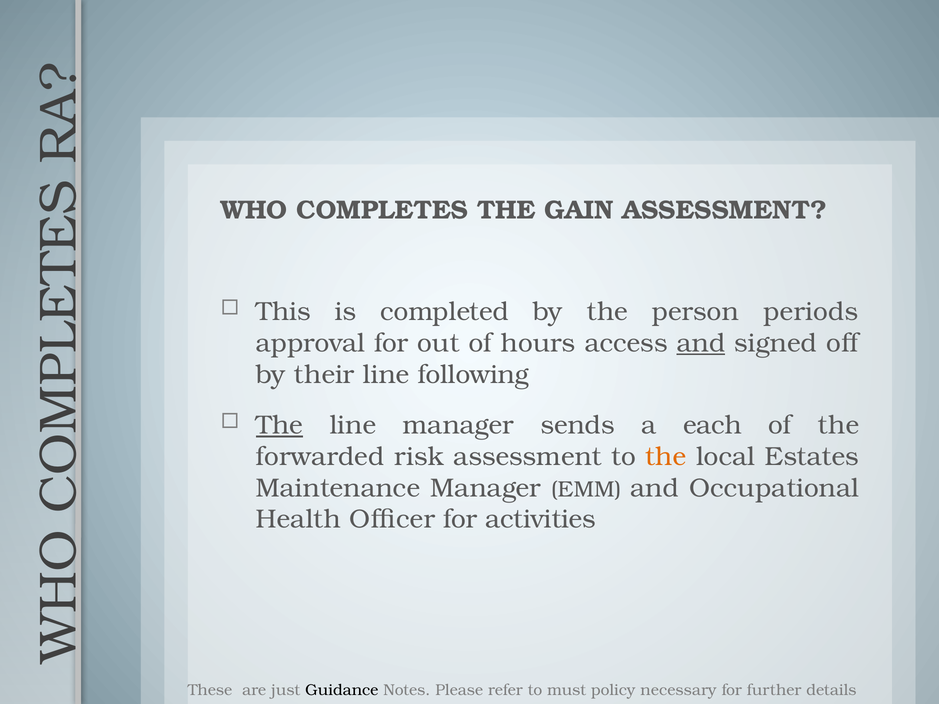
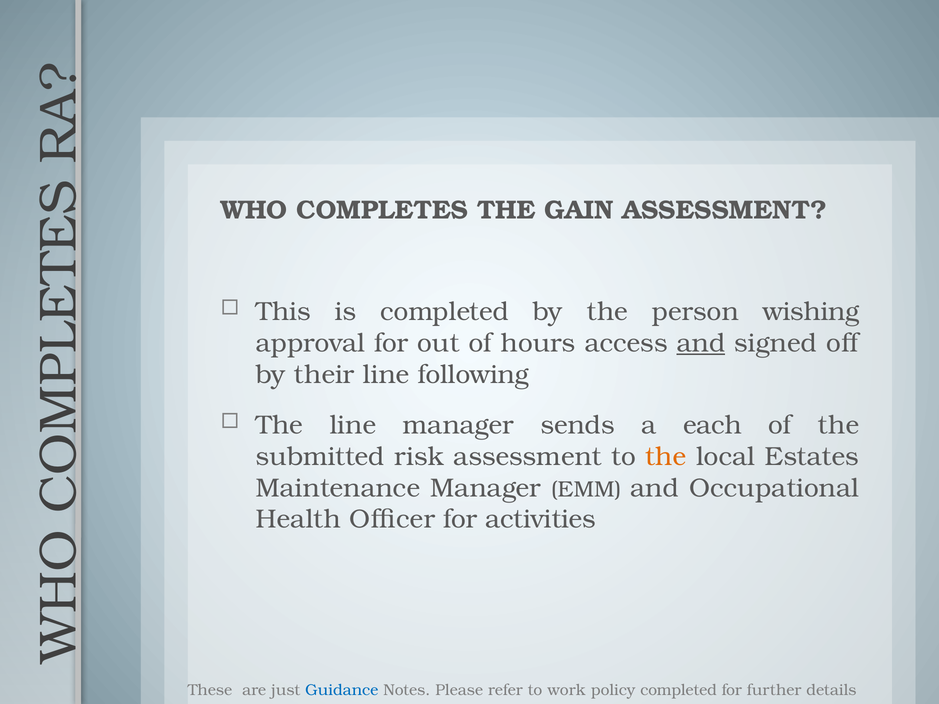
periods: periods -> wishing
The at (279, 425) underline: present -> none
forwarded: forwarded -> submitted
Guidance colour: black -> blue
must: must -> work
policy necessary: necessary -> completed
